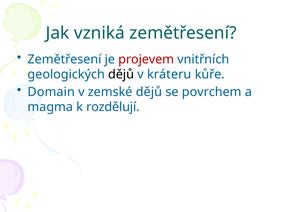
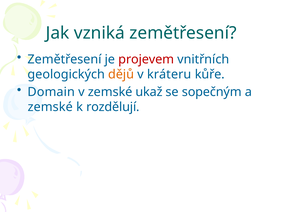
dějů at (121, 74) colour: black -> orange
zemské dějů: dějů -> ukaž
povrchem: povrchem -> sopečným
magma at (50, 107): magma -> zemské
